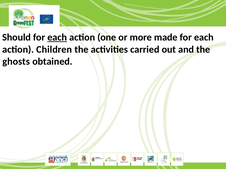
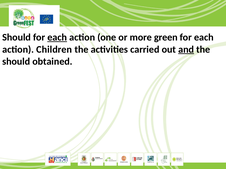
made: made -> green
and underline: none -> present
ghosts at (16, 62): ghosts -> should
